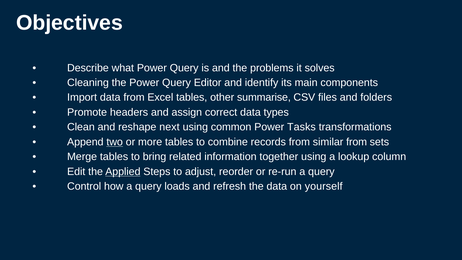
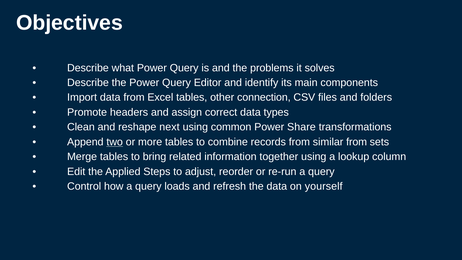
Cleaning at (88, 83): Cleaning -> Describe
summarise: summarise -> connection
Tasks: Tasks -> Share
Applied underline: present -> none
